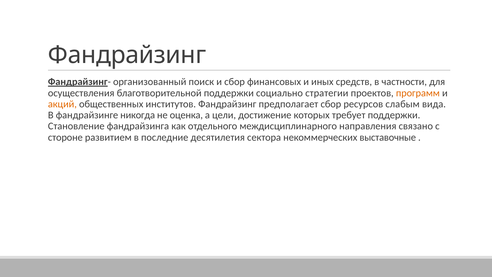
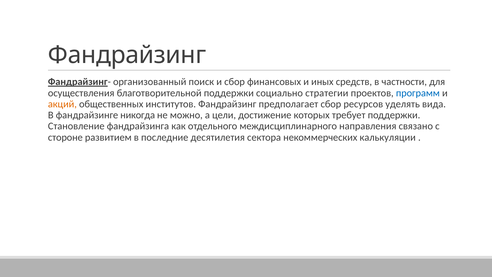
программ colour: orange -> blue
слабым: слабым -> уделять
оценка: оценка -> можно
выставочные: выставочные -> калькуляции
